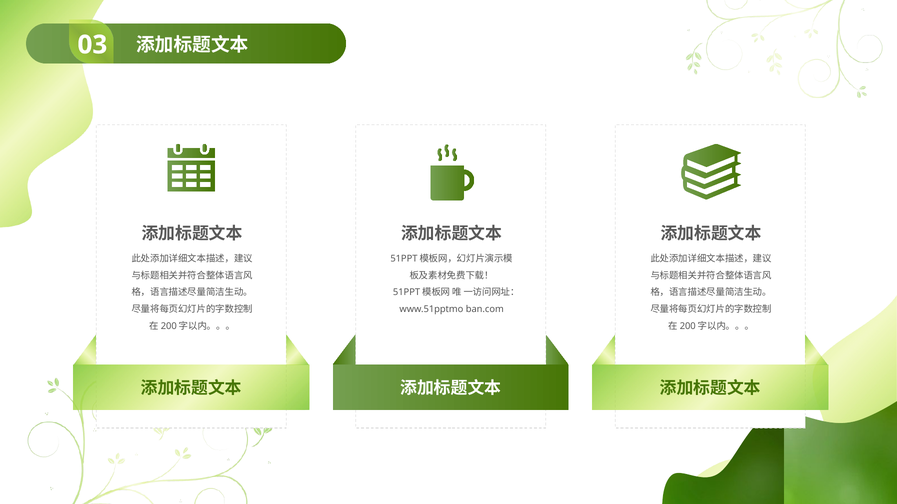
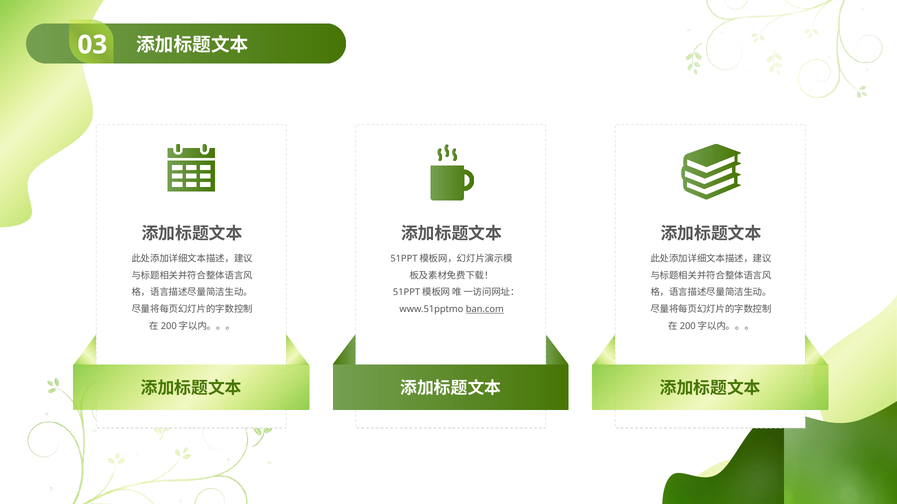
ban.com underline: none -> present
